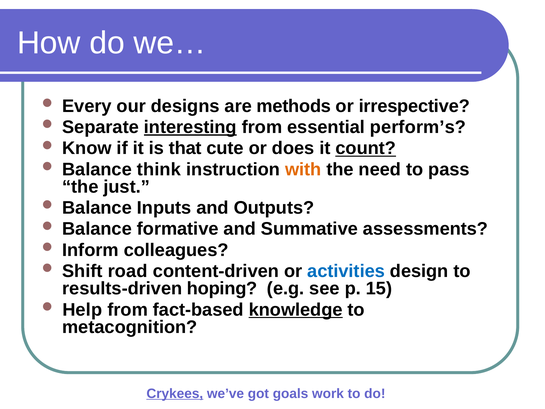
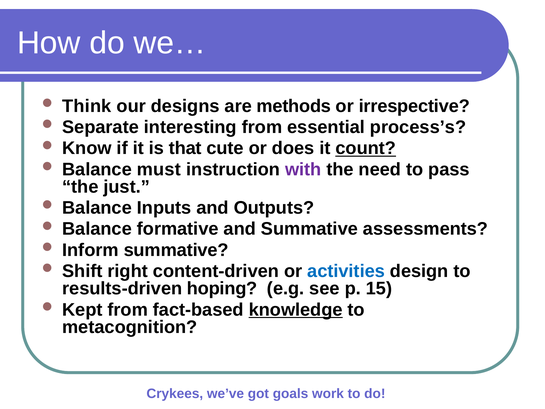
Every: Every -> Think
interesting underline: present -> none
perform’s: perform’s -> process’s
think: think -> must
with colour: orange -> purple
Inform colleagues: colleagues -> summative
road: road -> right
Help: Help -> Kept
Crykees underline: present -> none
